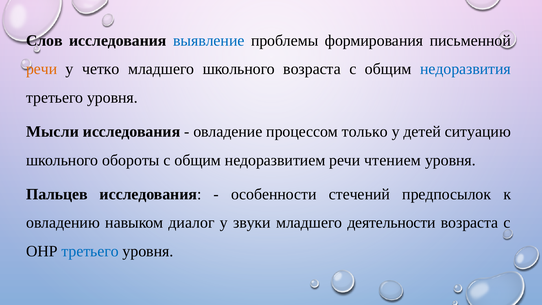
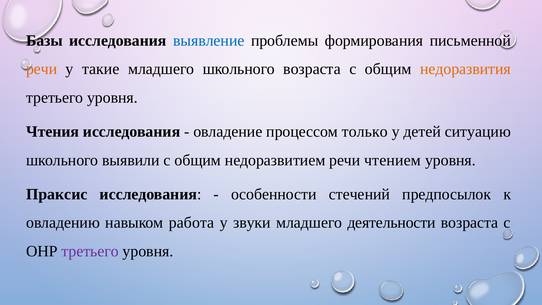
Слов: Слов -> Базы
четко: четко -> такие
недоразвития colour: blue -> orange
Мысли: Мысли -> Чтения
обороты: обороты -> выявили
Пальцев: Пальцев -> Праксис
диалог: диалог -> работа
третьего at (90, 251) colour: blue -> purple
